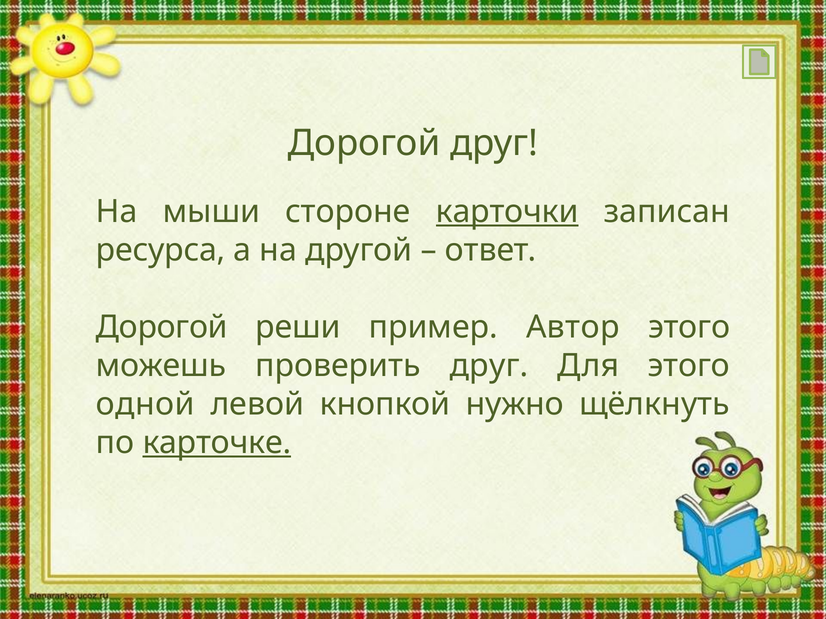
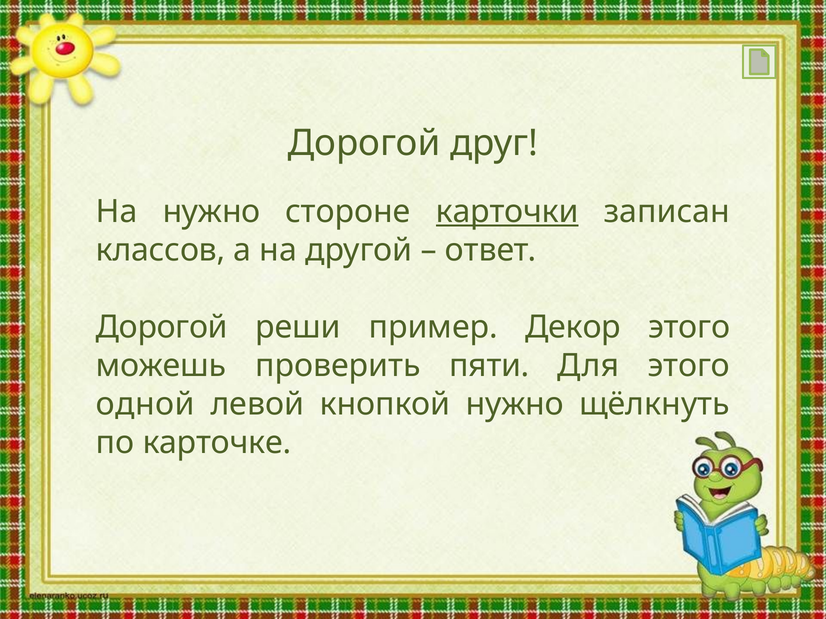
На мыши: мыши -> нужно
ресурса: ресурса -> классов
Автор: Автор -> Декор
проверить друг: друг -> пяти
карточке underline: present -> none
